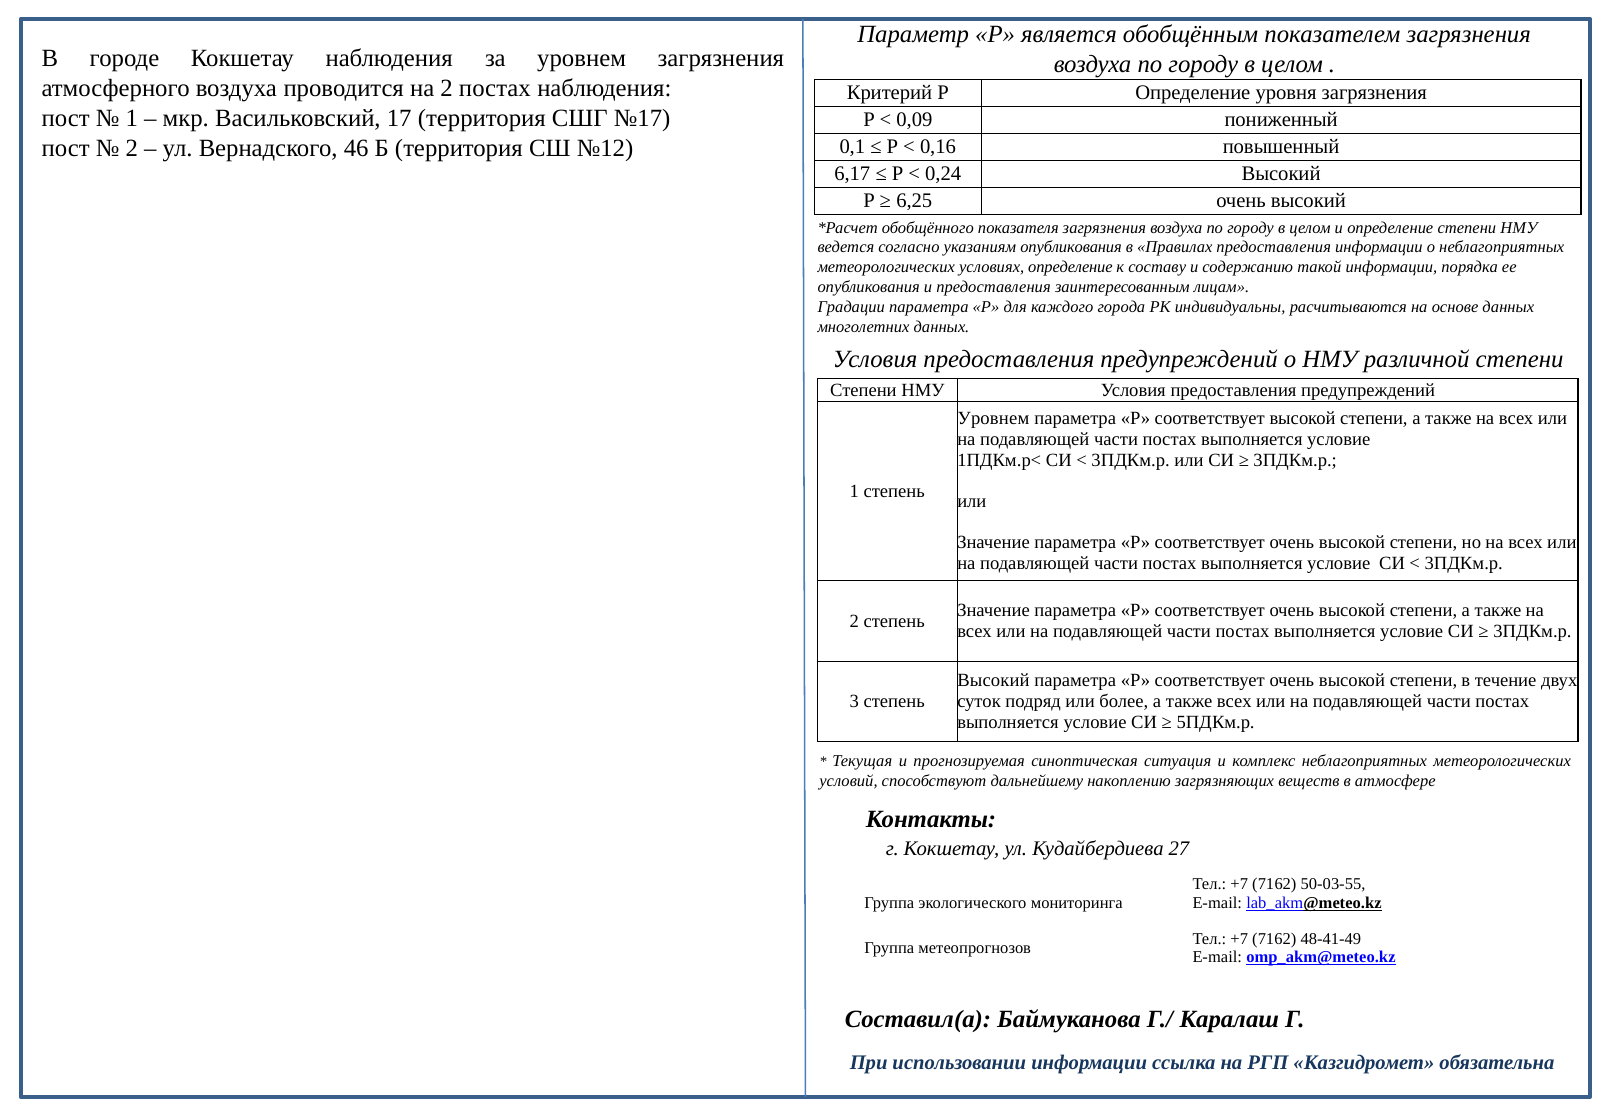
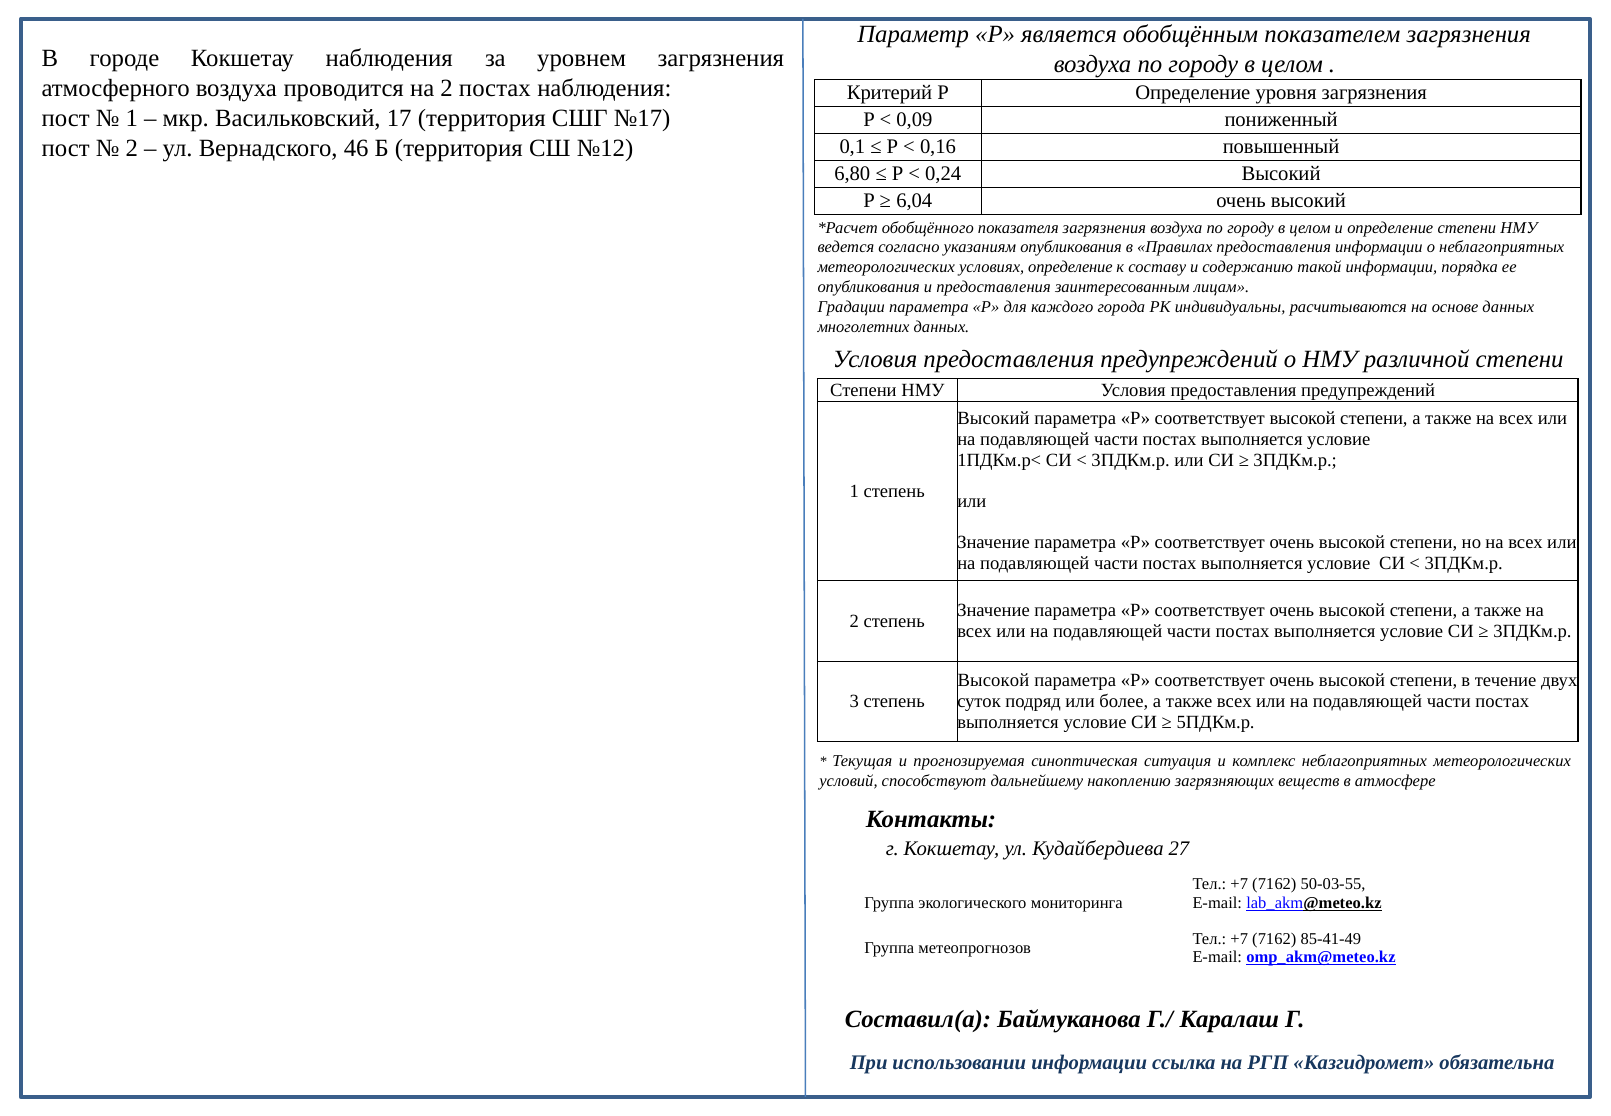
6,17: 6,17 -> 6,80
6,25: 6,25 -> 6,04
Уровнем at (993, 419): Уровнем -> Высокий
Высокий at (993, 680): Высокий -> Высокой
48-41-49: 48-41-49 -> 85-41-49
